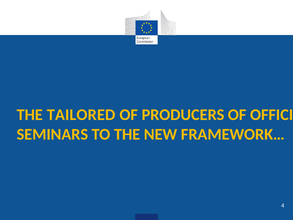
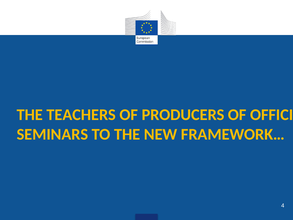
TAILORED: TAILORED -> TEACHERS
